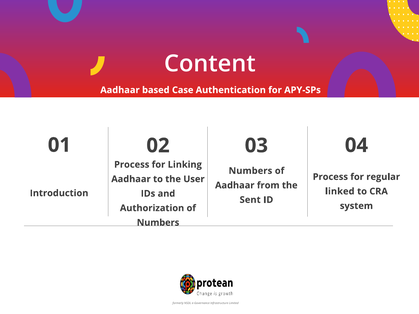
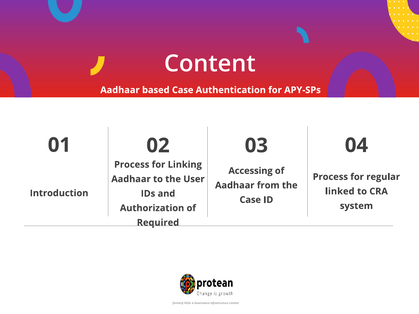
Numbers at (250, 171): Numbers -> Accessing
Sent at (250, 200): Sent -> Case
Numbers at (158, 223): Numbers -> Required
